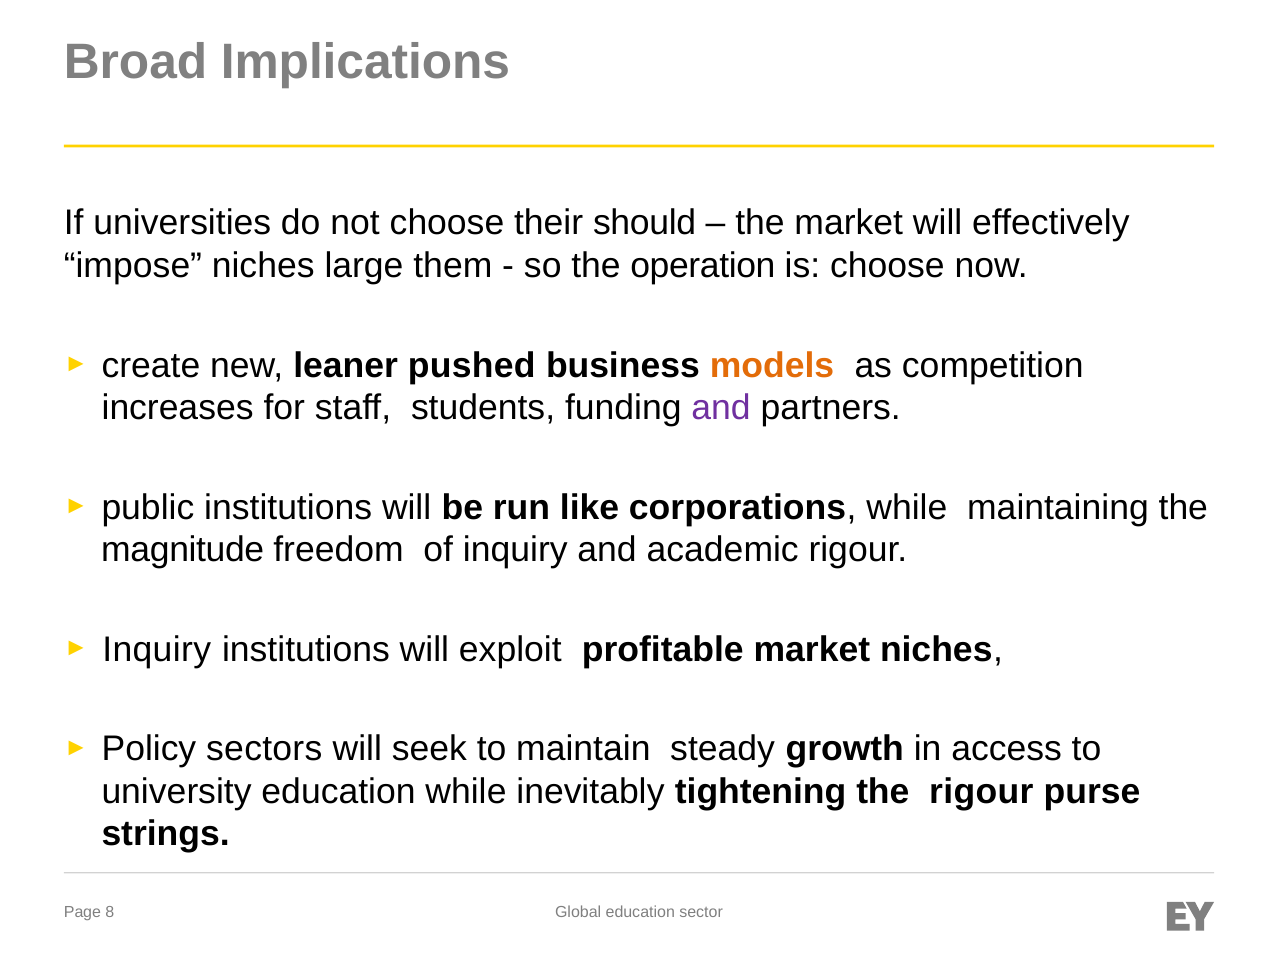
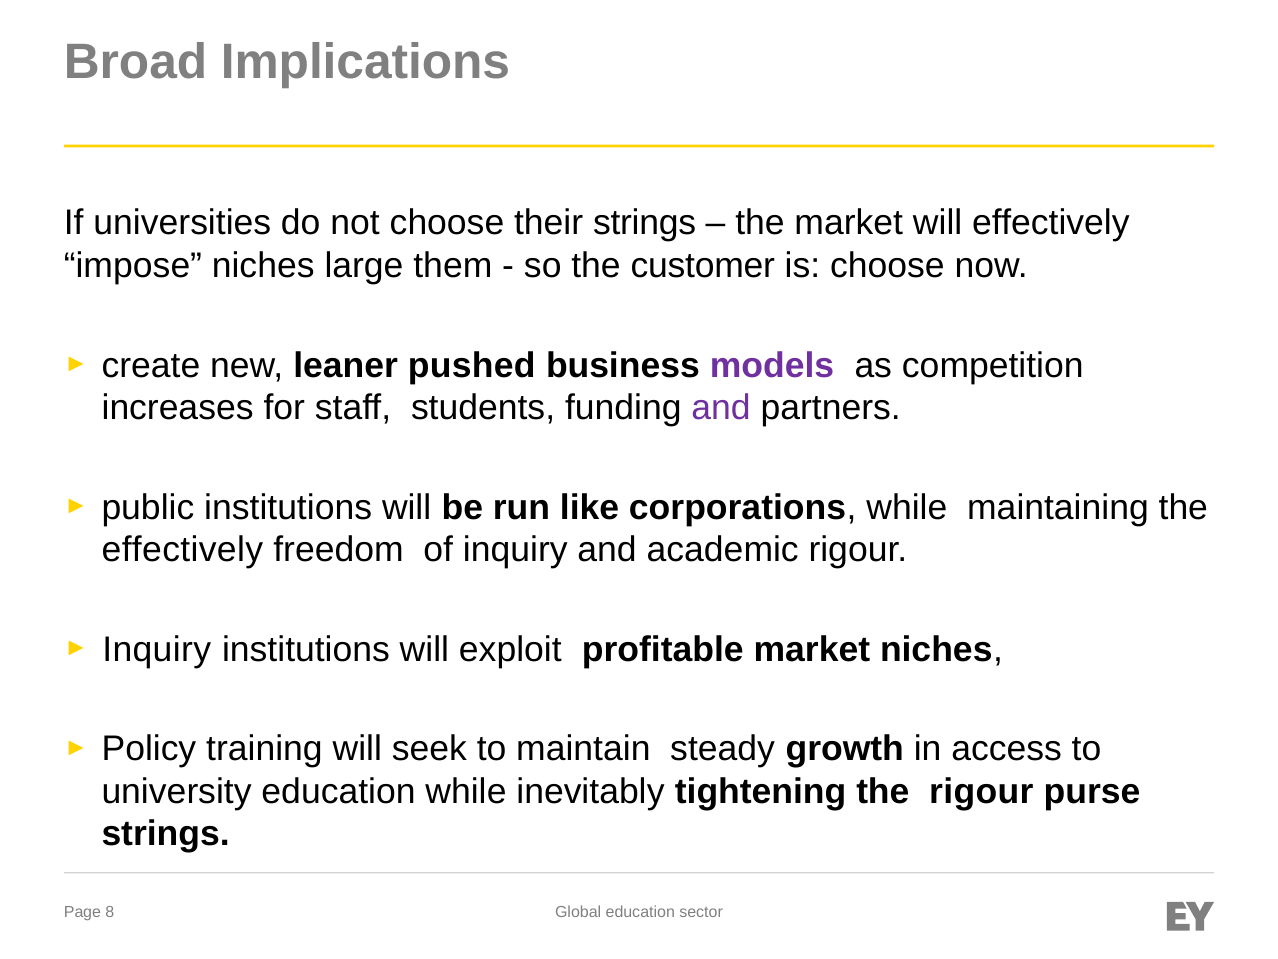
their should: should -> strings
operation: operation -> customer
models colour: orange -> purple
magnitude at (183, 550): magnitude -> effectively
sectors: sectors -> training
